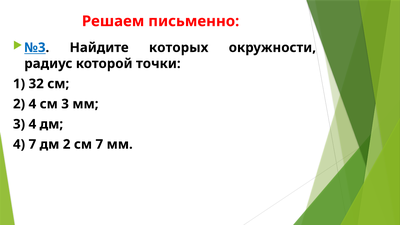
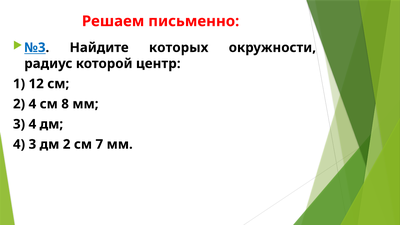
точки: точки -> центр
32: 32 -> 12
см 3: 3 -> 8
4 7: 7 -> 3
